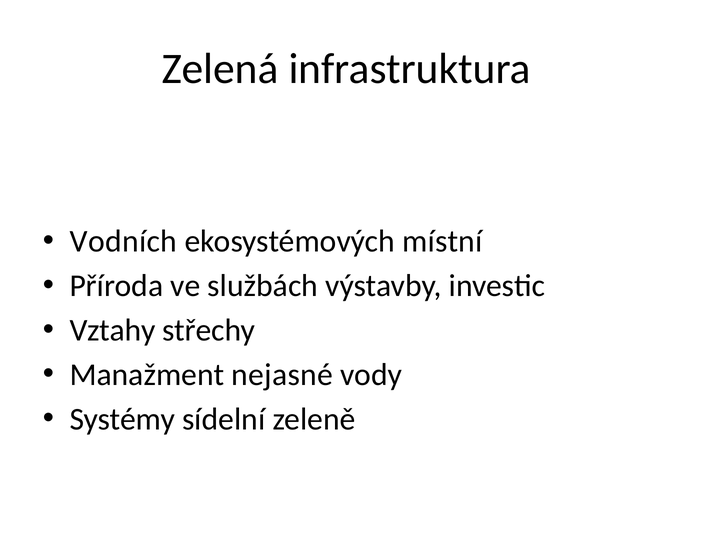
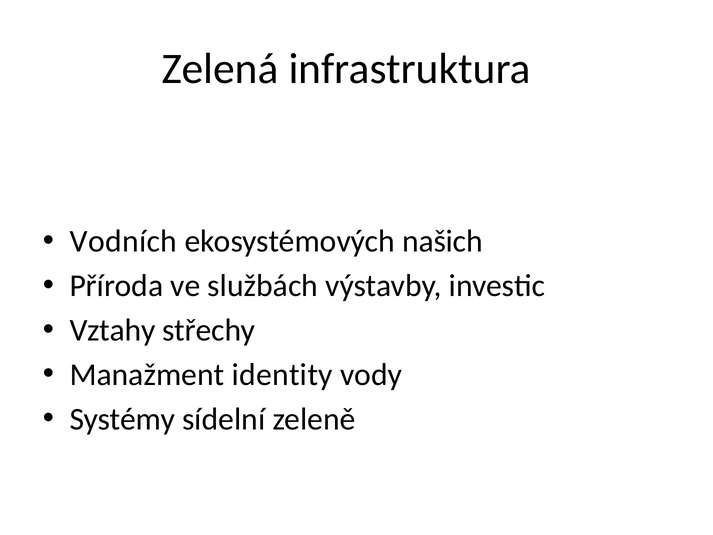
místní: místní -> našich
nejasné: nejasné -> identity
